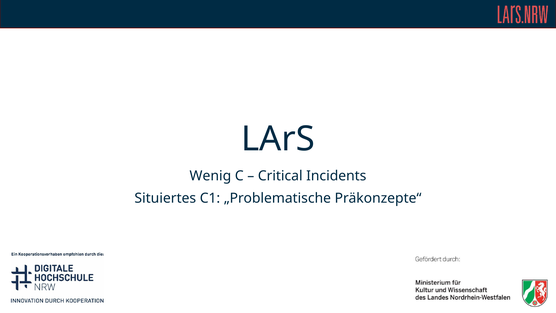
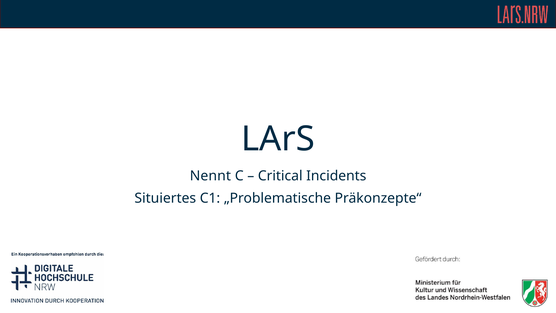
Wenig: Wenig -> Nennt
